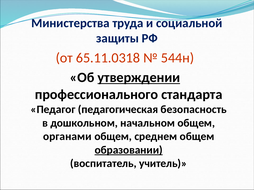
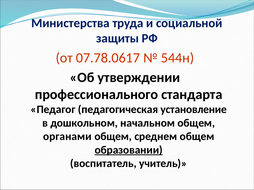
65.11.0318: 65.11.0318 -> 07.78.0617
утверждении underline: present -> none
безопасность: безопасность -> установление
